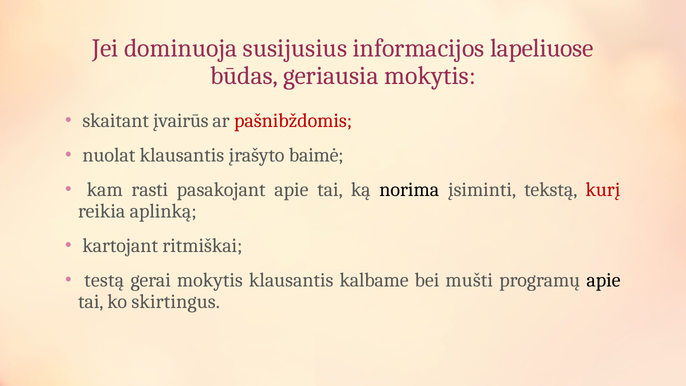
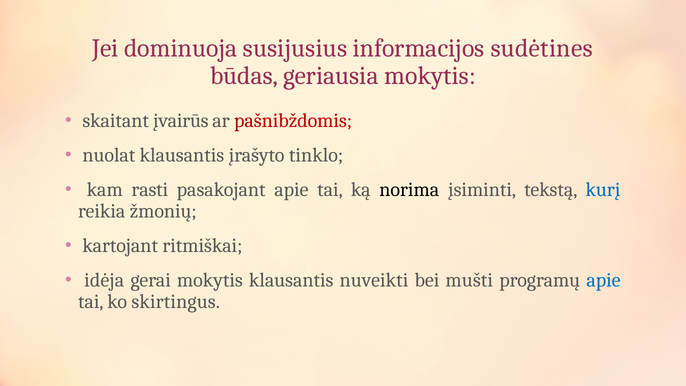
lapeliuose: lapeliuose -> sudėtines
baimė: baimė -> tinklo
kurį colour: red -> blue
aplinką: aplinką -> žmonių
testą: testą -> idėja
kalbame: kalbame -> nuveikti
apie at (603, 280) colour: black -> blue
